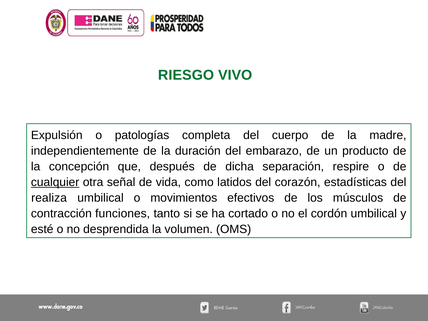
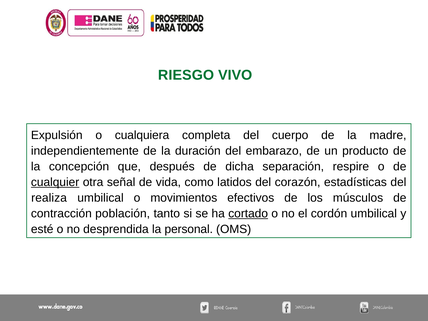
patologías: patologías -> cualquiera
funciones: funciones -> población
cortado underline: none -> present
volumen: volumen -> personal
